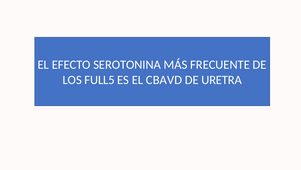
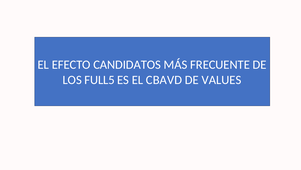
SEROTONINA: SEROTONINA -> CANDIDATOS
URETRA: URETRA -> VALUES
